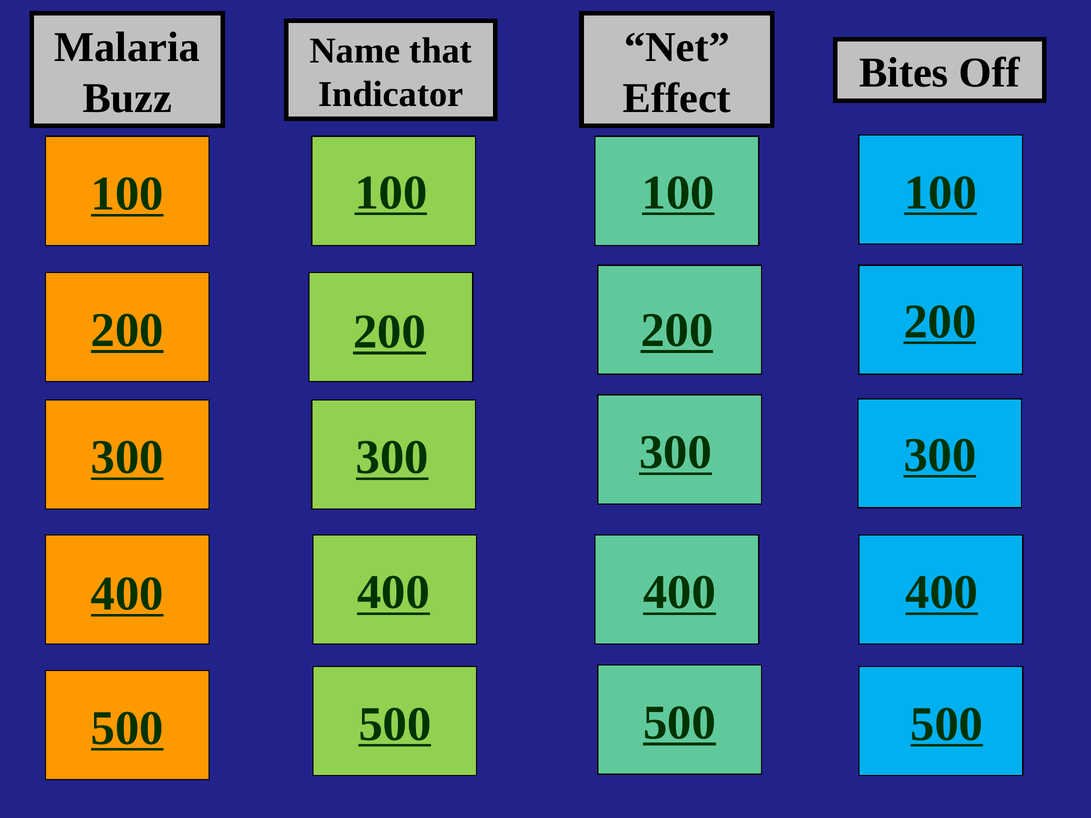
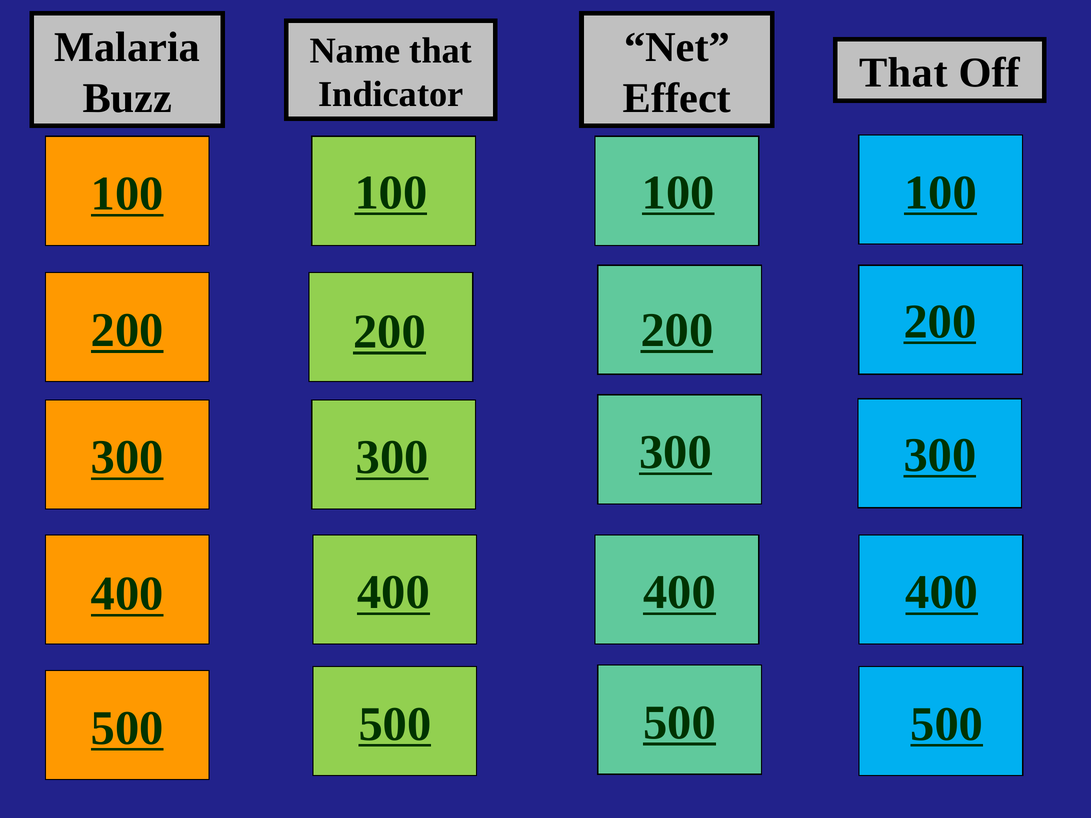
Bites at (904, 73): Bites -> That
